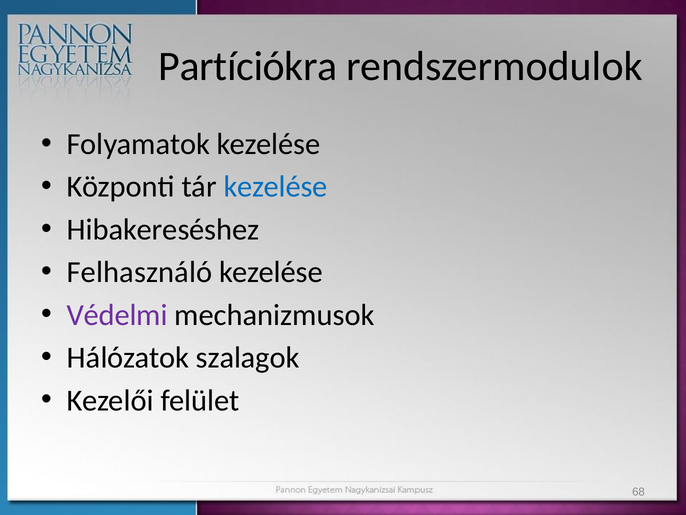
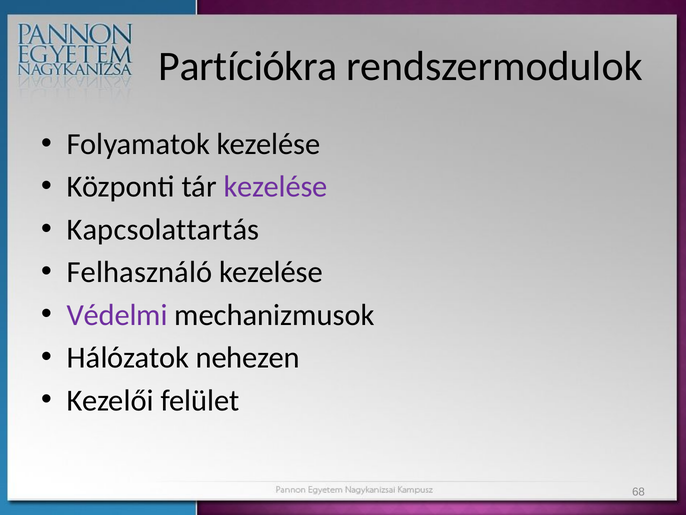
kezelése at (276, 187) colour: blue -> purple
Hibakereséshez: Hibakereséshez -> Kapcsolattartás
szalagok: szalagok -> nehezen
